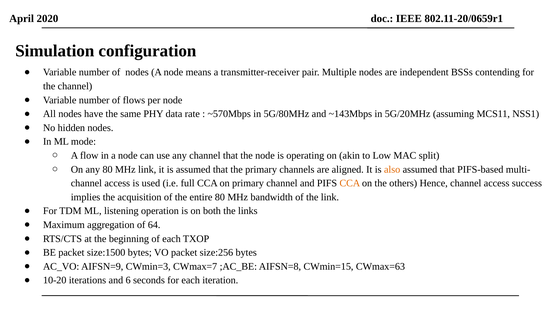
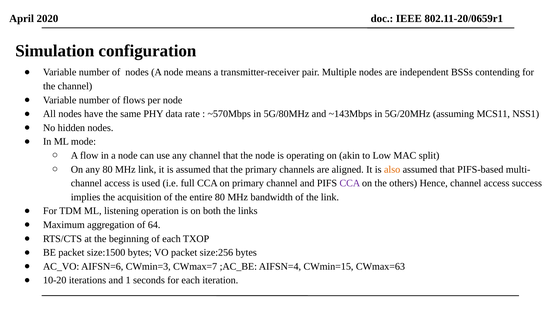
CCA at (350, 183) colour: orange -> purple
AIFSN=9: AIFSN=9 -> AIFSN=6
AIFSN=8: AIFSN=8 -> AIFSN=4
6: 6 -> 1
